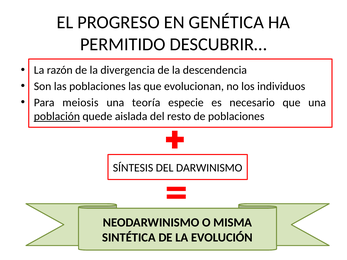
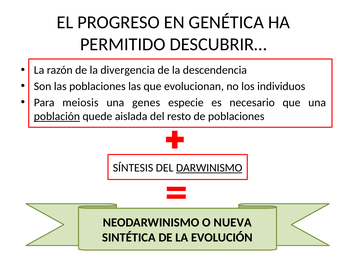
teoría: teoría -> genes
DARWINISMO underline: none -> present
MISMA: MISMA -> NUEVA
